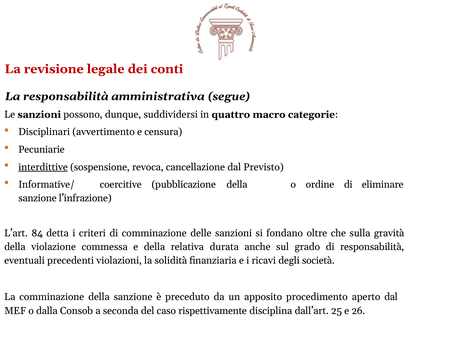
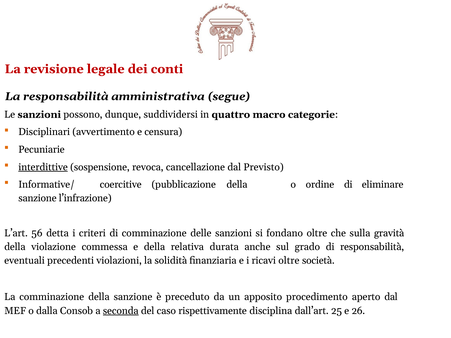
84: 84 -> 56
ricavi degli: degli -> oltre
seconda underline: none -> present
